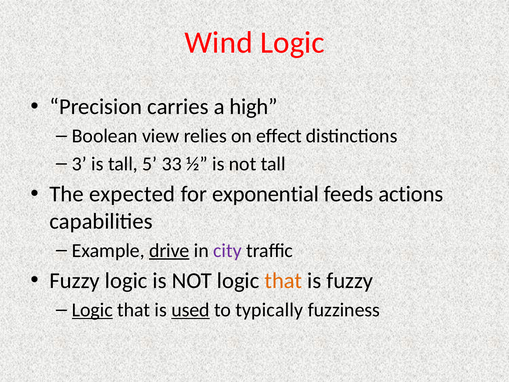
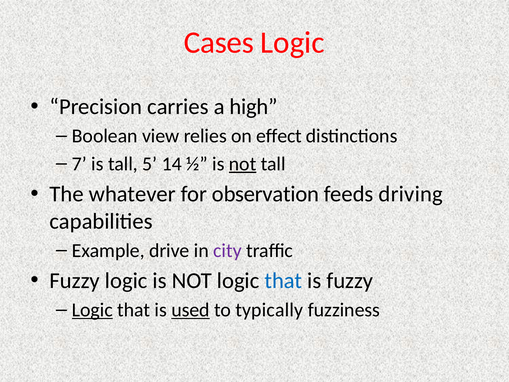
Wind: Wind -> Cases
3: 3 -> 7
33: 33 -> 14
not at (243, 164) underline: none -> present
expected: expected -> whatever
exponential: exponential -> observation
actions: actions -> driving
drive underline: present -> none
that at (283, 281) colour: orange -> blue
